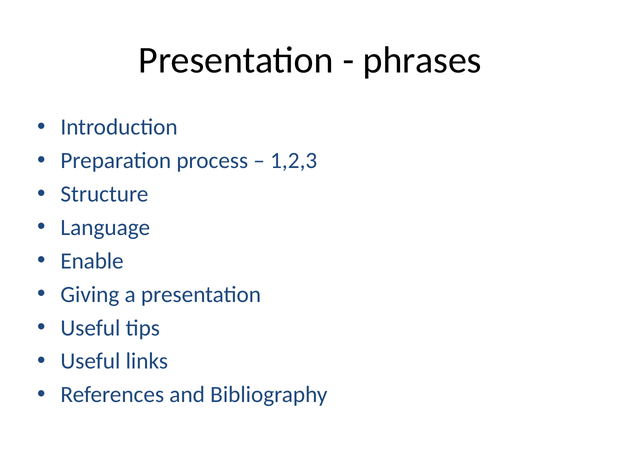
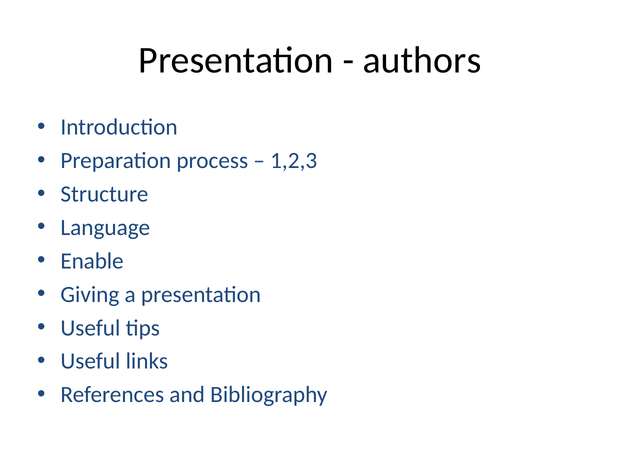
phrases: phrases -> authors
